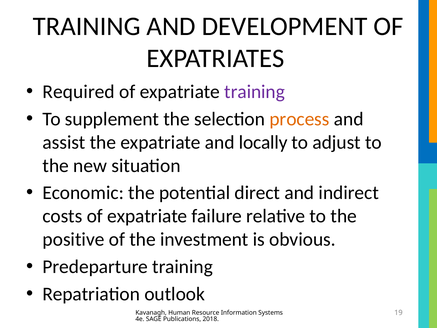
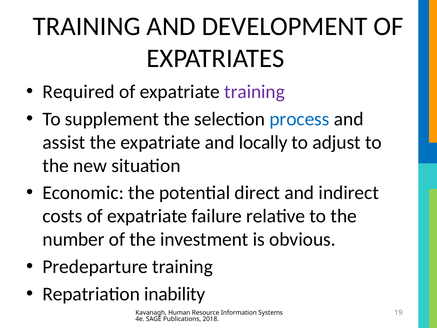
process colour: orange -> blue
positive: positive -> number
outlook: outlook -> inability
